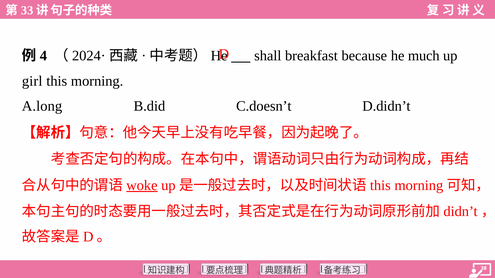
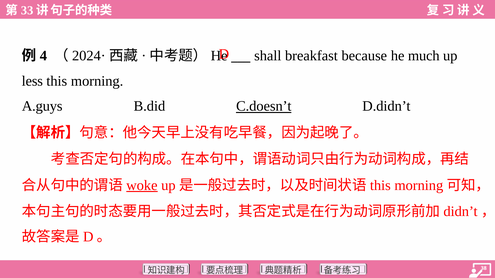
girl: girl -> less
A.long: A.long -> A.guys
C.doesn’t underline: none -> present
